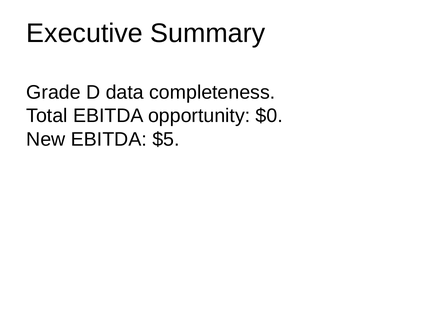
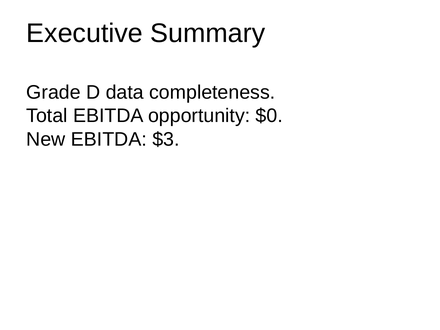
$5: $5 -> $3
